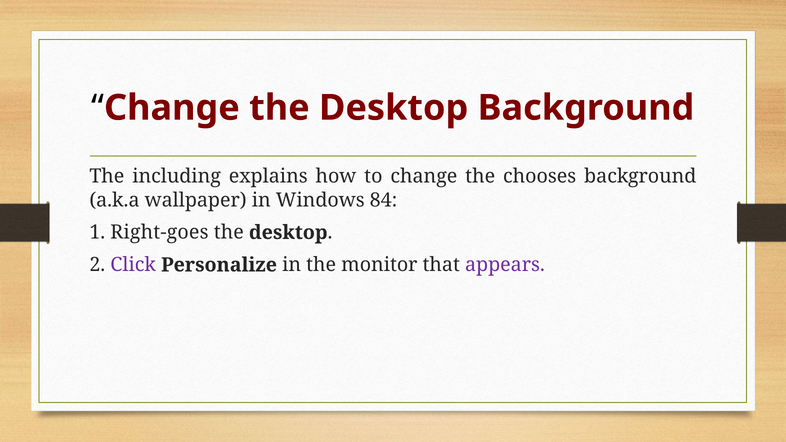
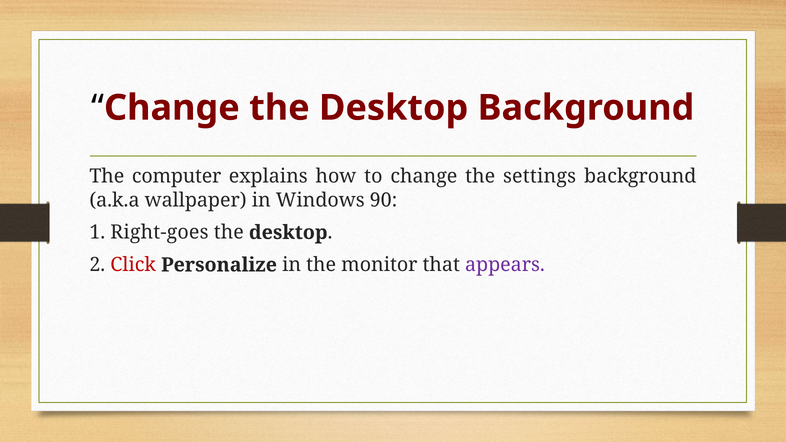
including: including -> computer
chooses: chooses -> settings
84: 84 -> 90
Click colour: purple -> red
